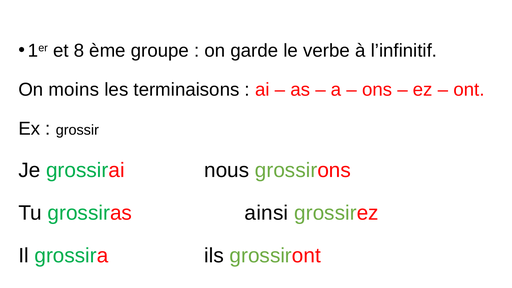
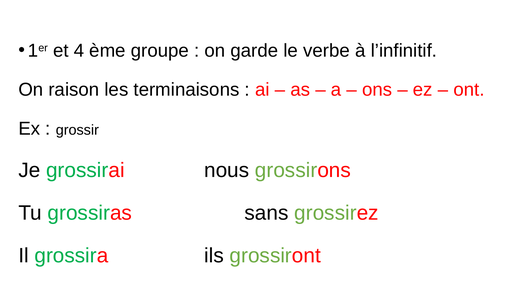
8: 8 -> 4
moins: moins -> raison
ainsi: ainsi -> sans
